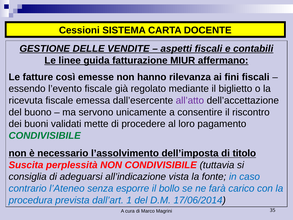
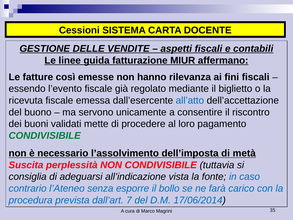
all’atto colour: purple -> blue
titolo: titolo -> metà
1: 1 -> 7
